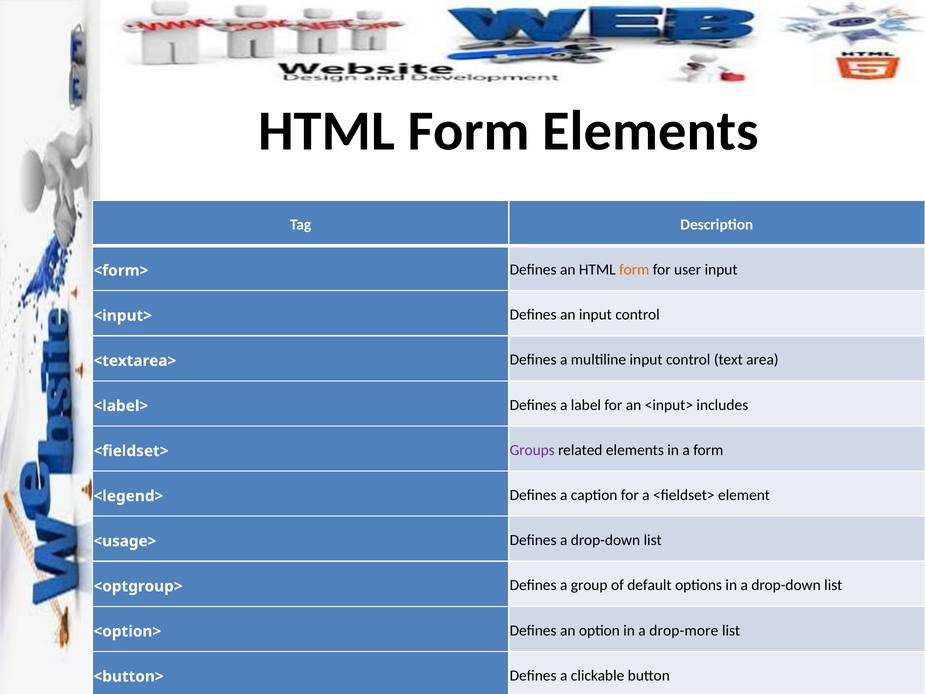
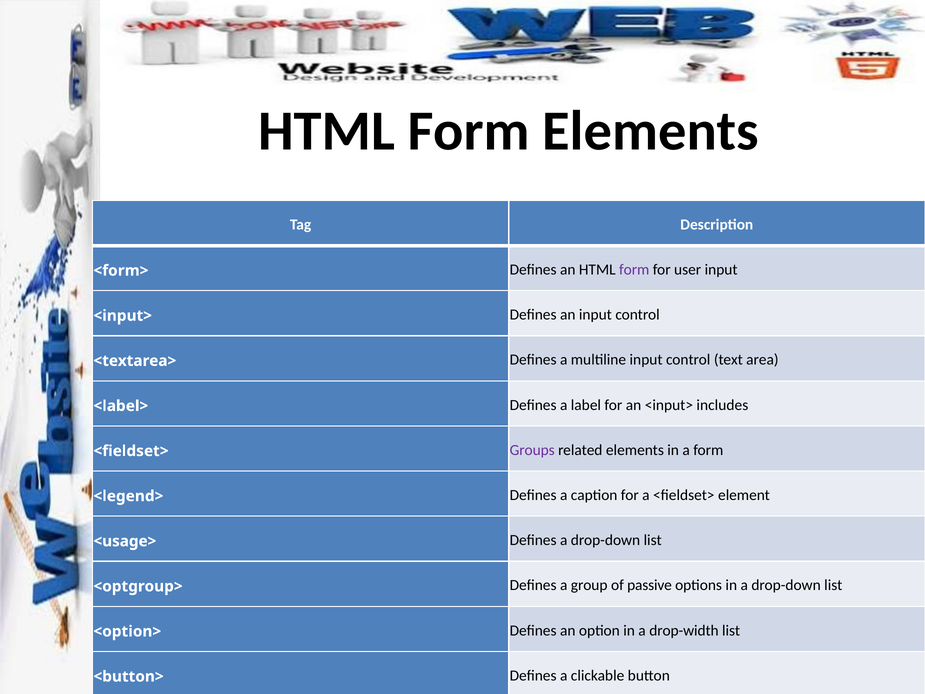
form at (634, 270) colour: orange -> purple
default: default -> passive
drop-more: drop-more -> drop-width
